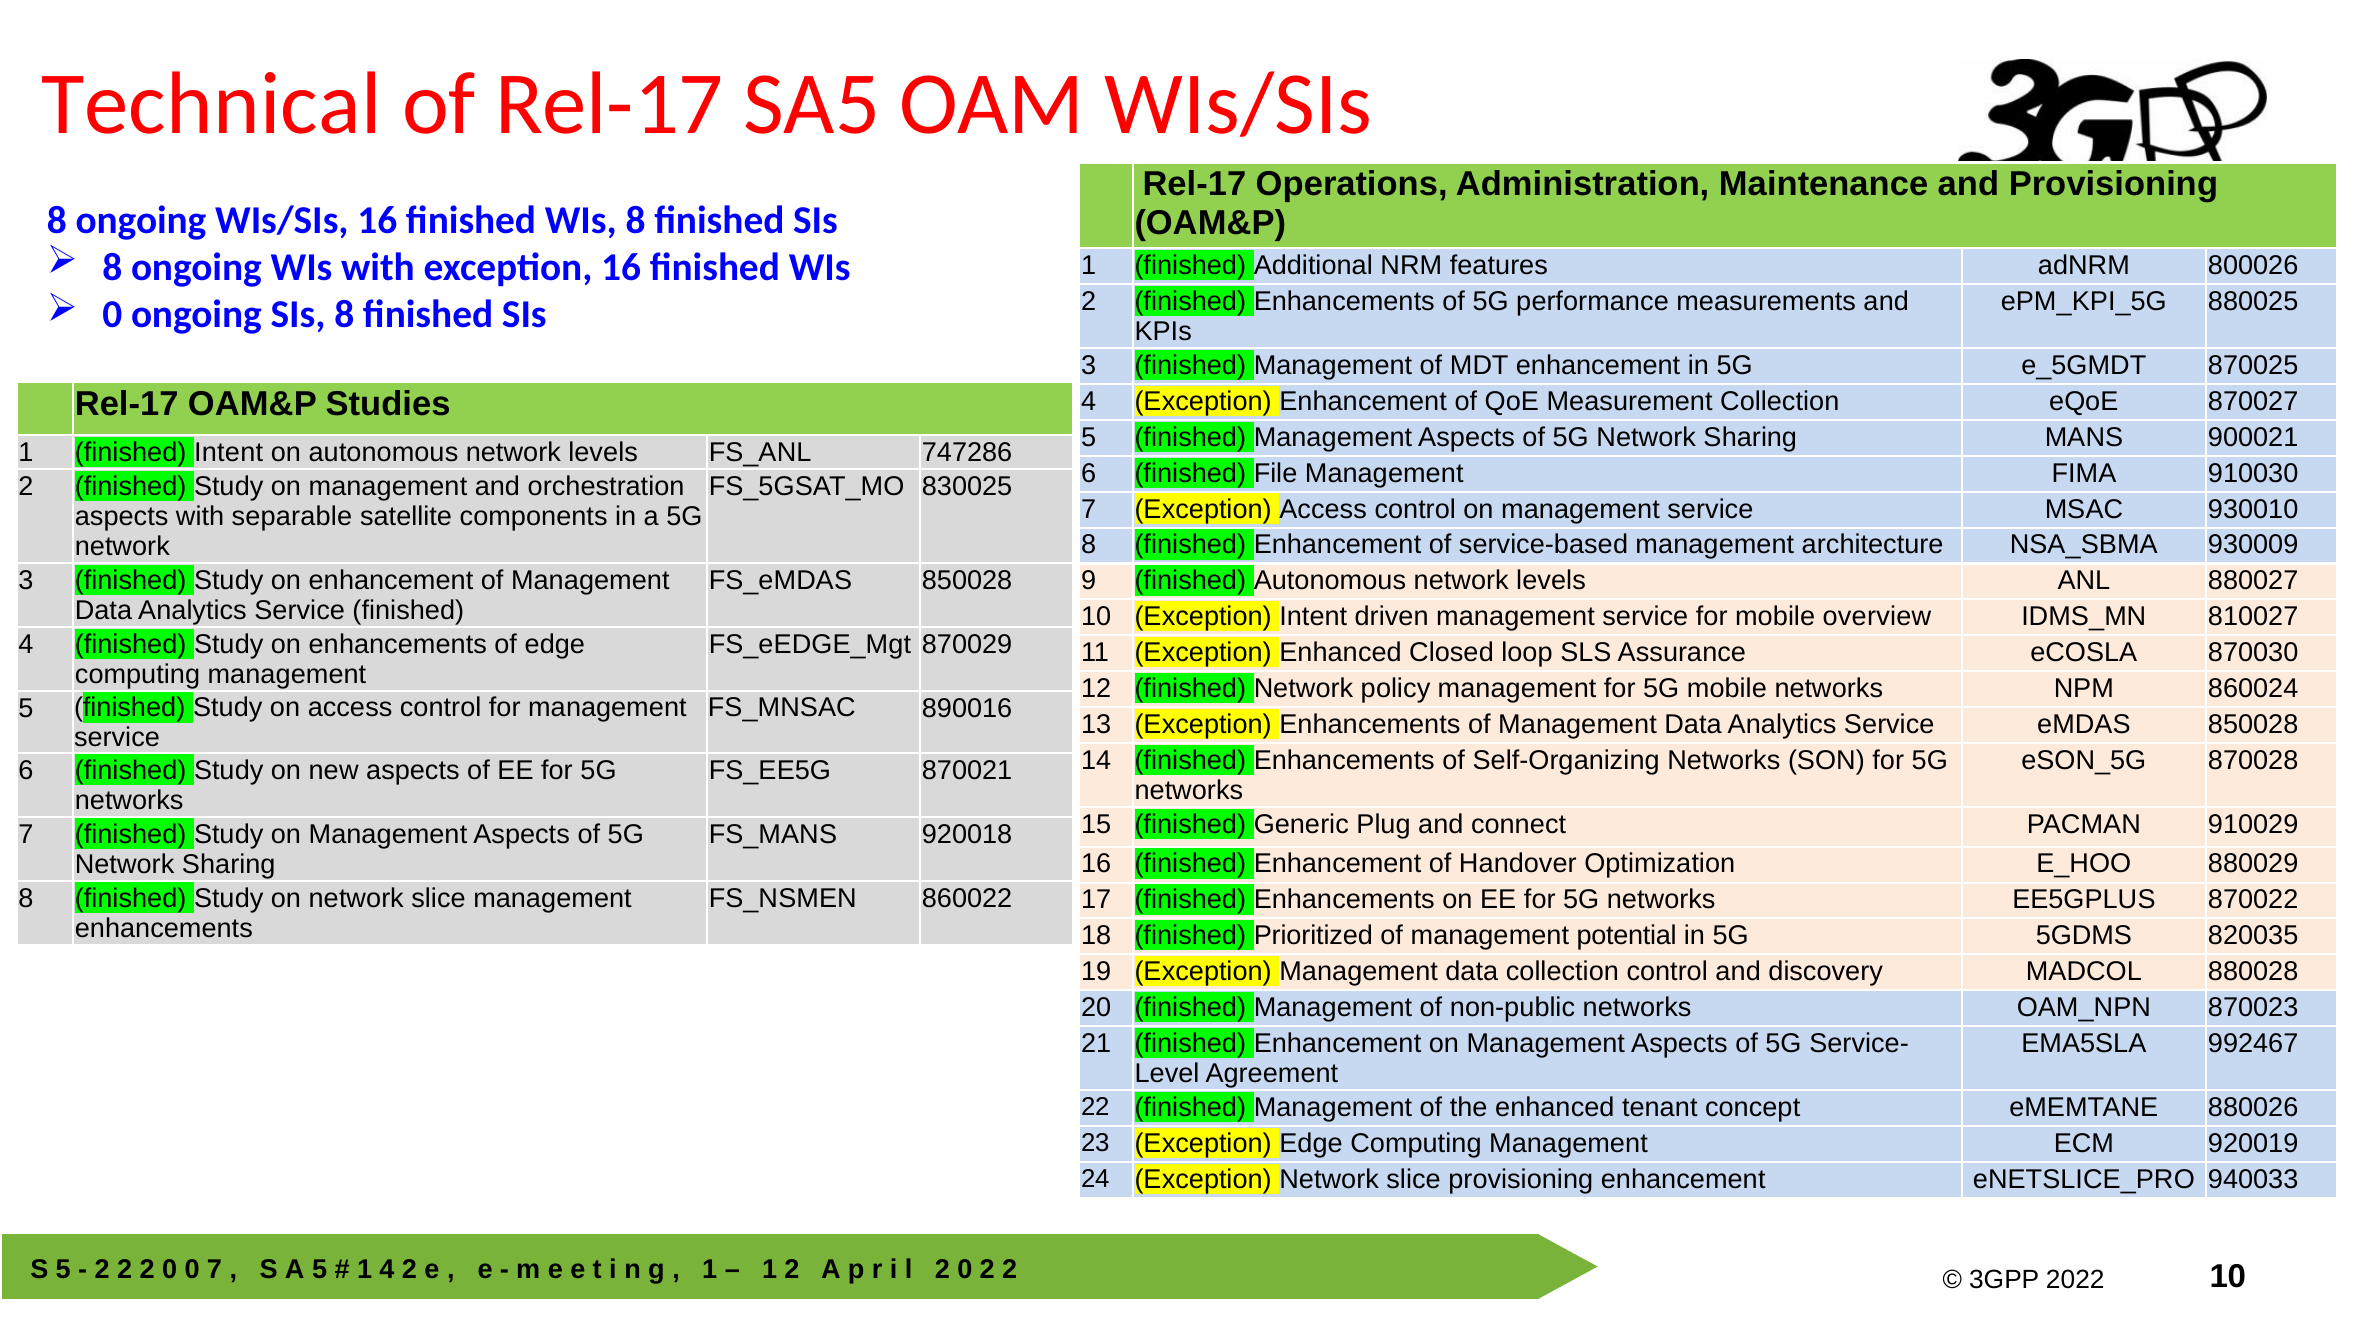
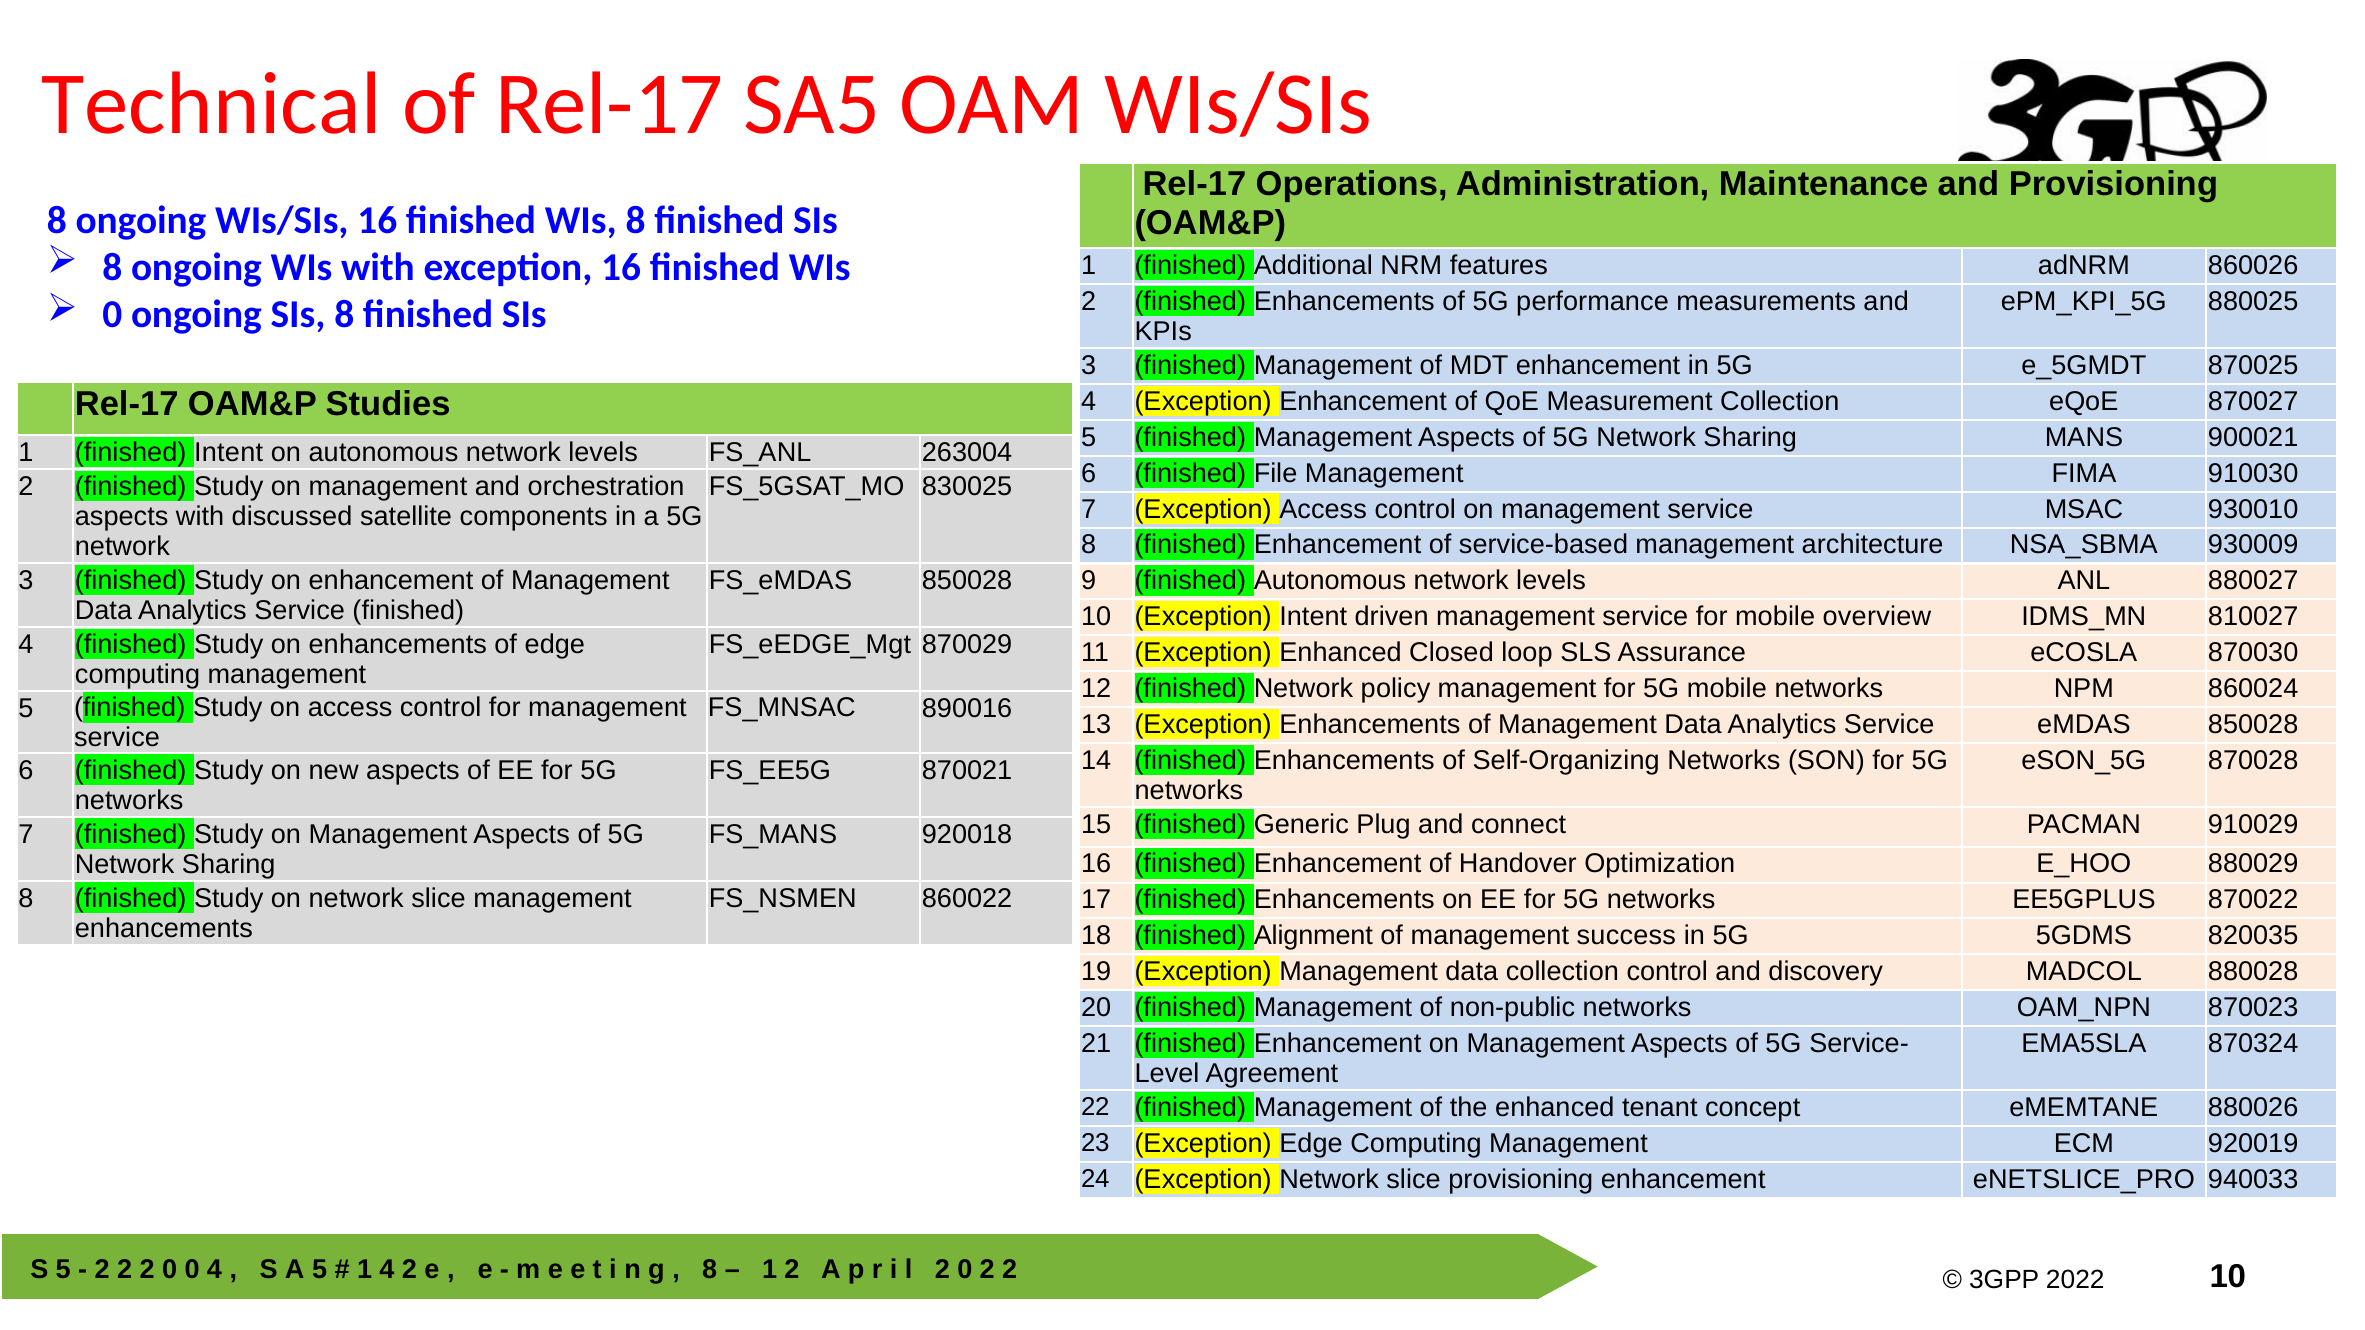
800026: 800026 -> 860026
747286: 747286 -> 263004
separable: separable -> discussed
Prioritized: Prioritized -> Alignment
potential: potential -> success
992467: 992467 -> 870324
0 7: 7 -> 4
1 at (710, 1270): 1 -> 8
